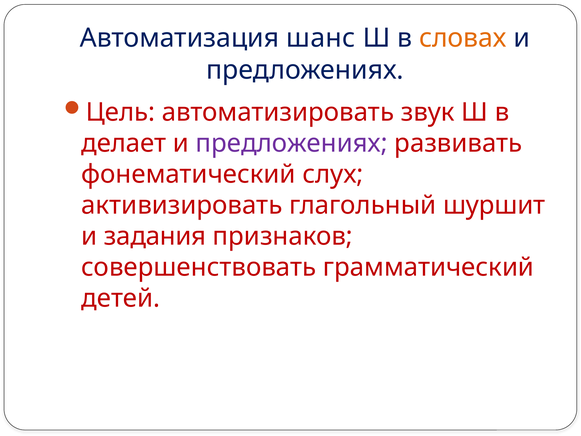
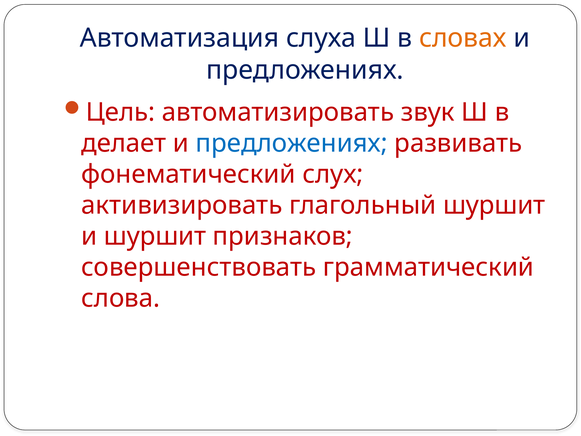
шанс: шанс -> слуха
предложениях at (292, 143) colour: purple -> blue
и задания: задания -> шуршит
детей: детей -> слова
